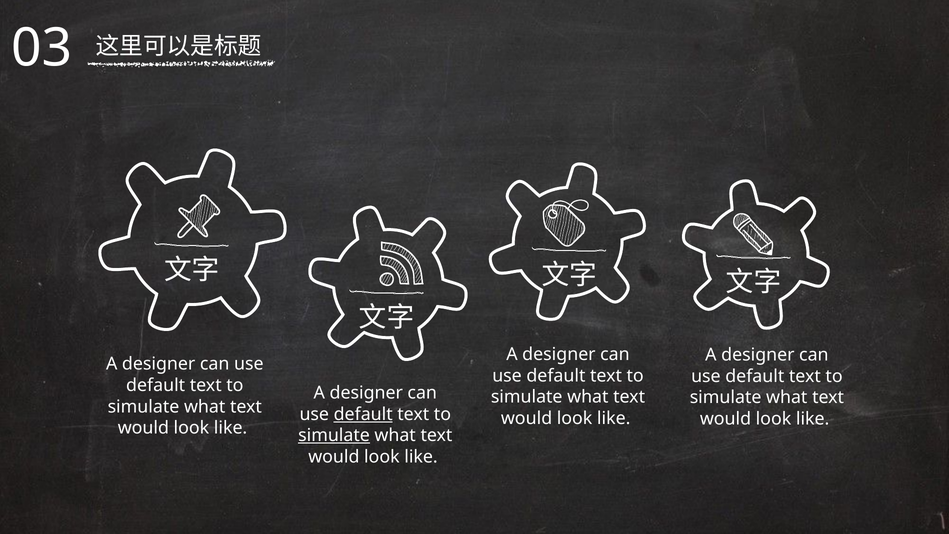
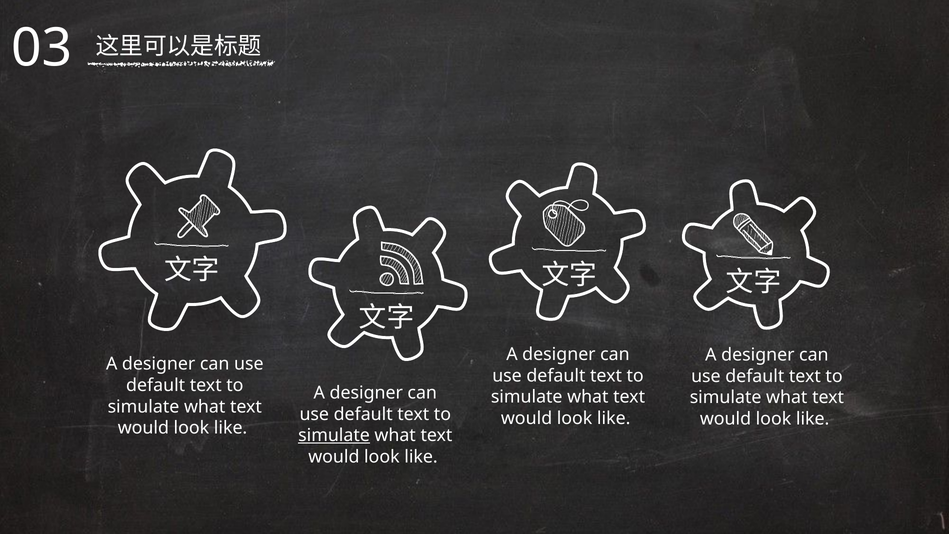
default at (363, 414) underline: present -> none
